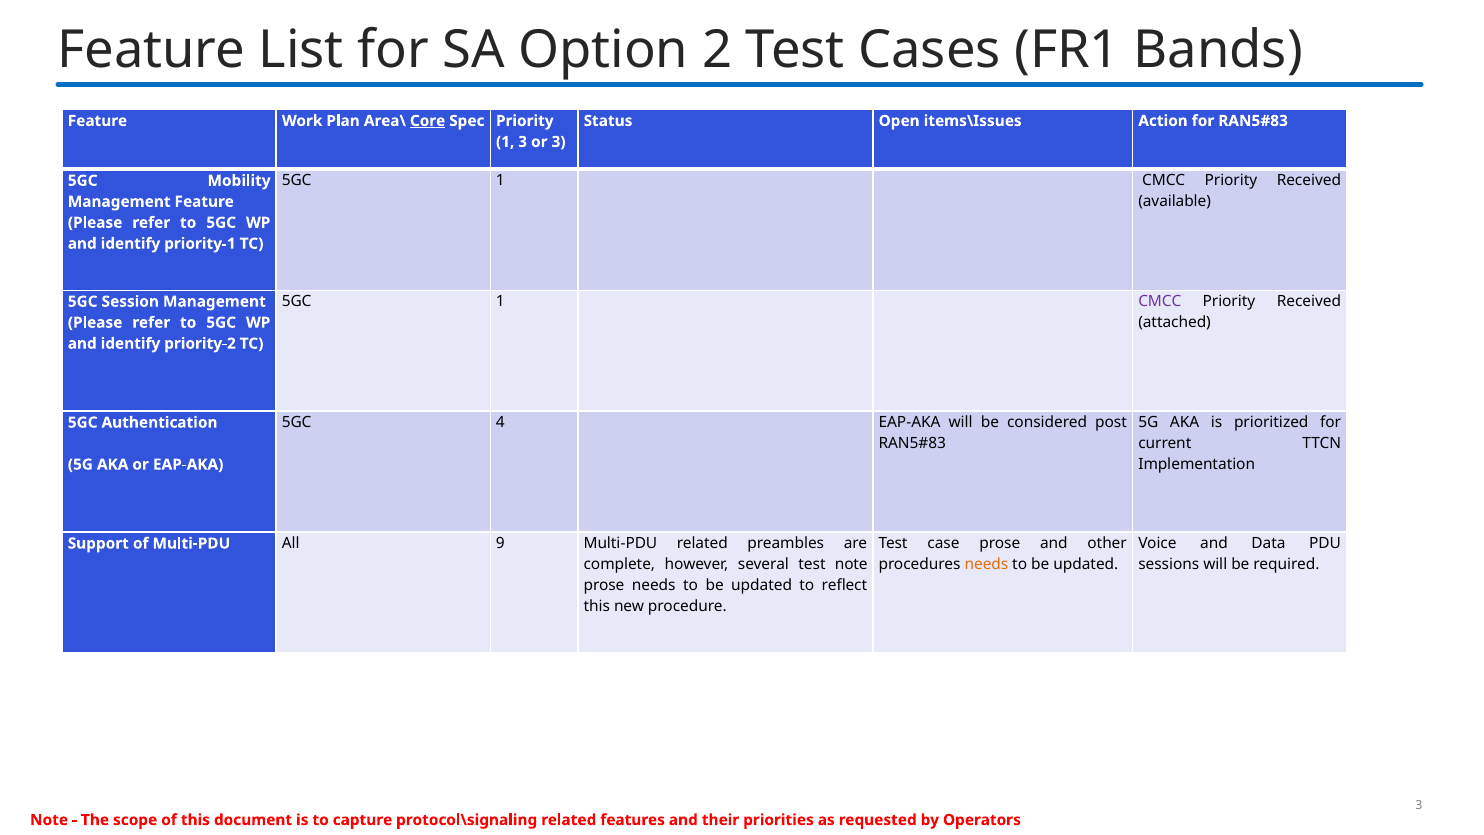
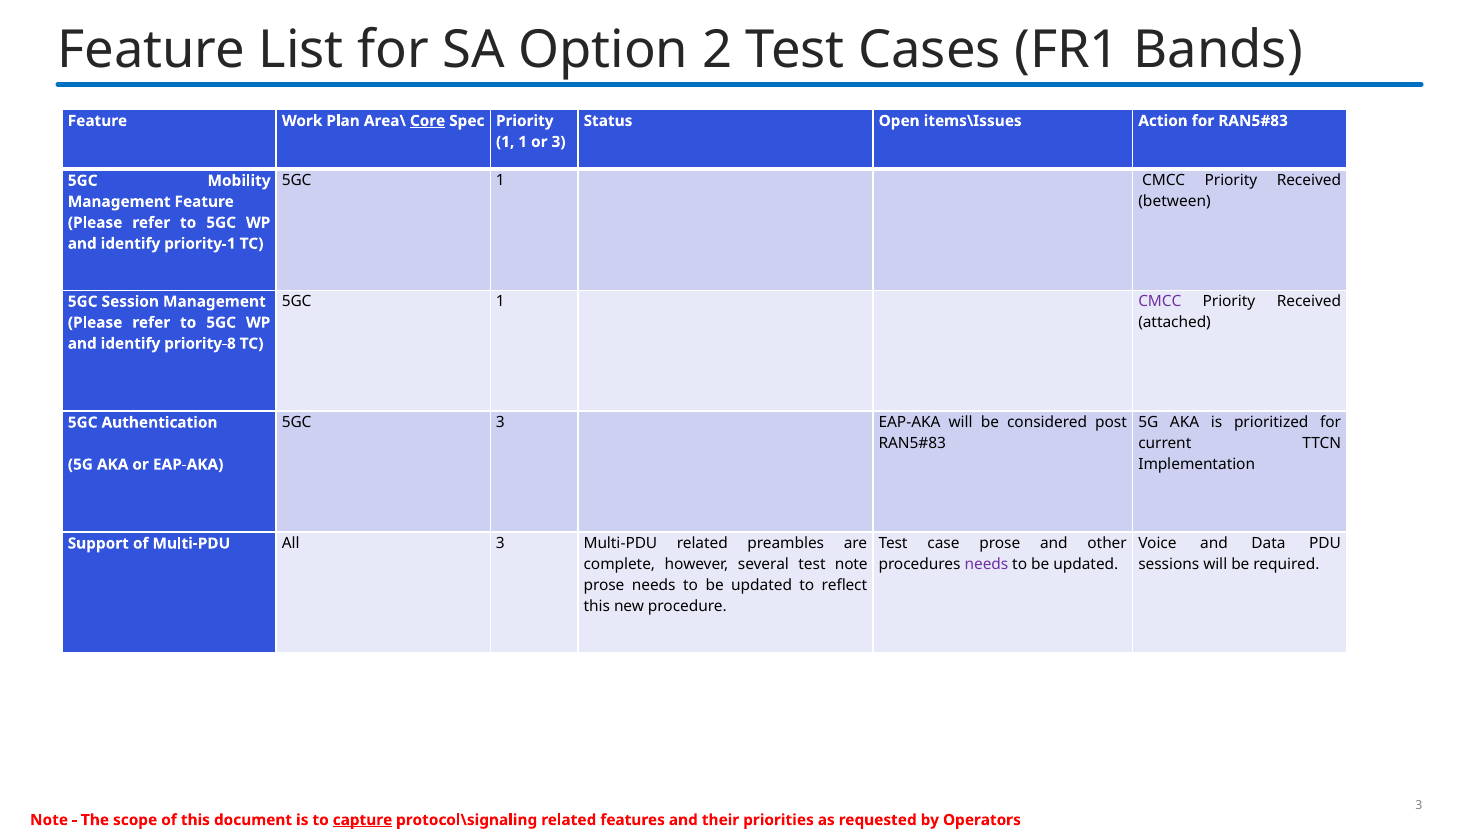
1 3: 3 -> 1
available: available -> between
priority-2: priority-2 -> priority-8
5GC 4: 4 -> 3
All 9: 9 -> 3
needs at (986, 564) colour: orange -> purple
capture underline: none -> present
